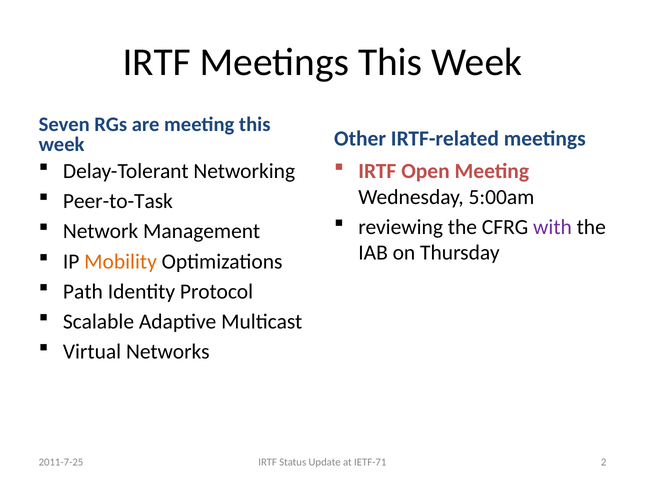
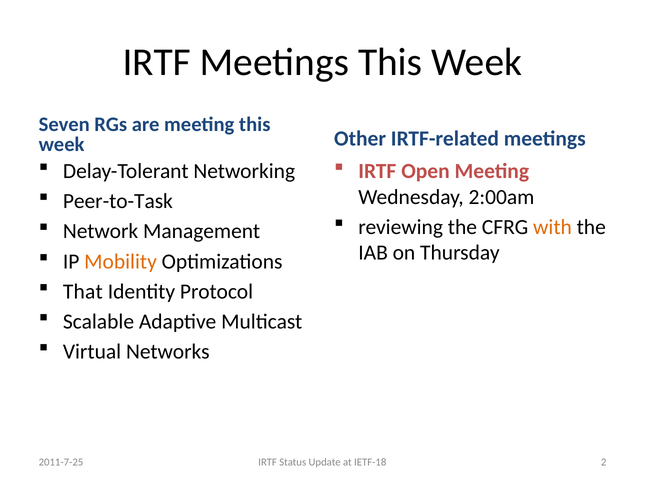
5:00am: 5:00am -> 2:00am
with colour: purple -> orange
Path: Path -> That
IETF-71: IETF-71 -> IETF-18
